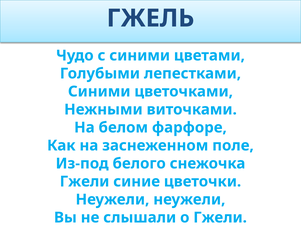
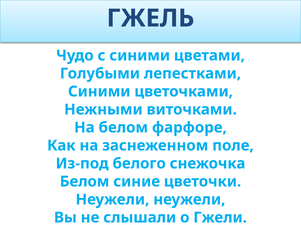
Гжели at (85, 182): Гжели -> Белом
